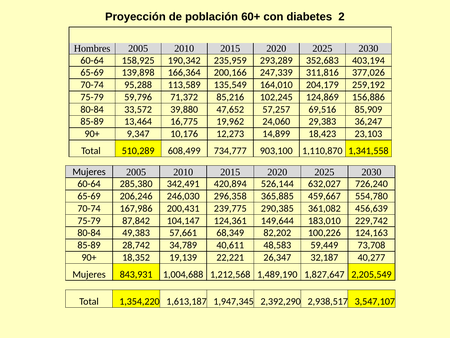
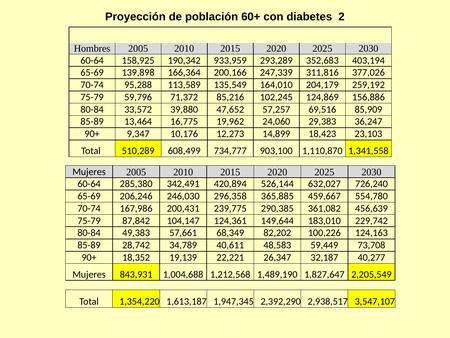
235,959: 235,959 -> 933,959
